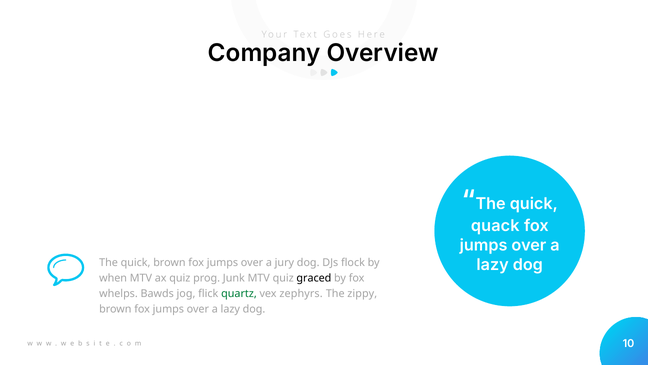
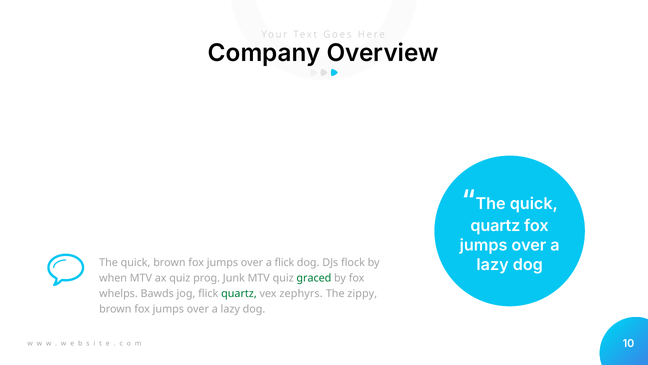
quack at (495, 225): quack -> quartz
a jury: jury -> flick
graced colour: black -> green
